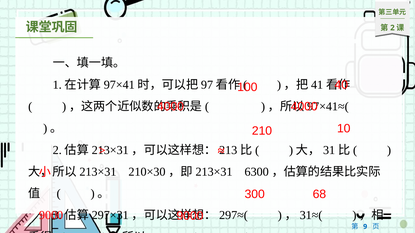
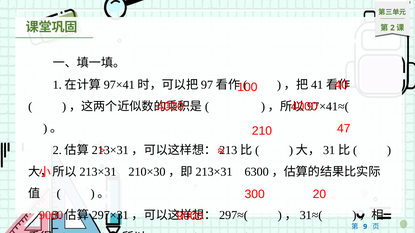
10: 10 -> 47
68: 68 -> 20
